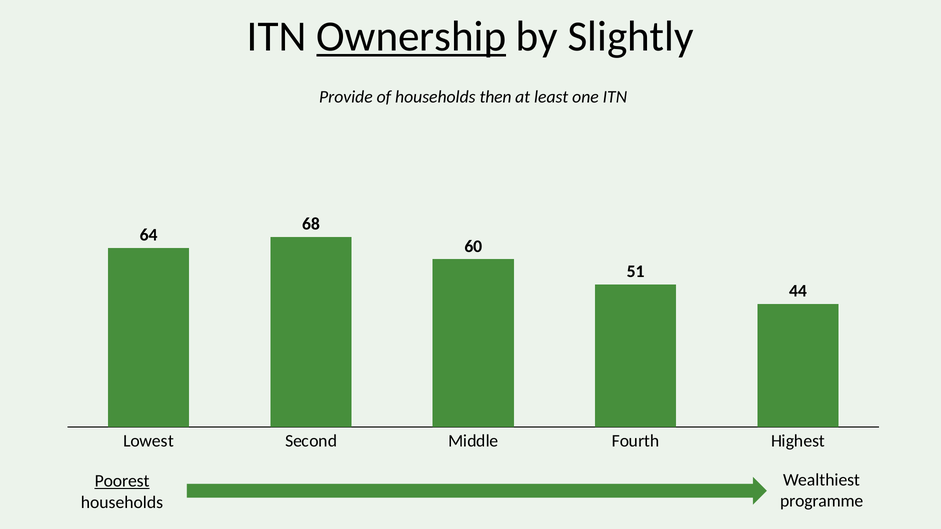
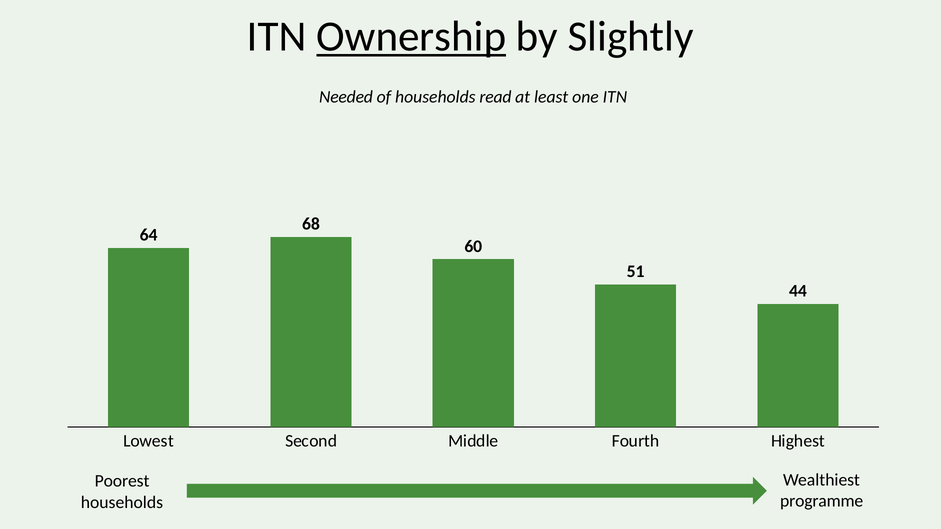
Provide: Provide -> Needed
then: then -> read
Poorest underline: present -> none
